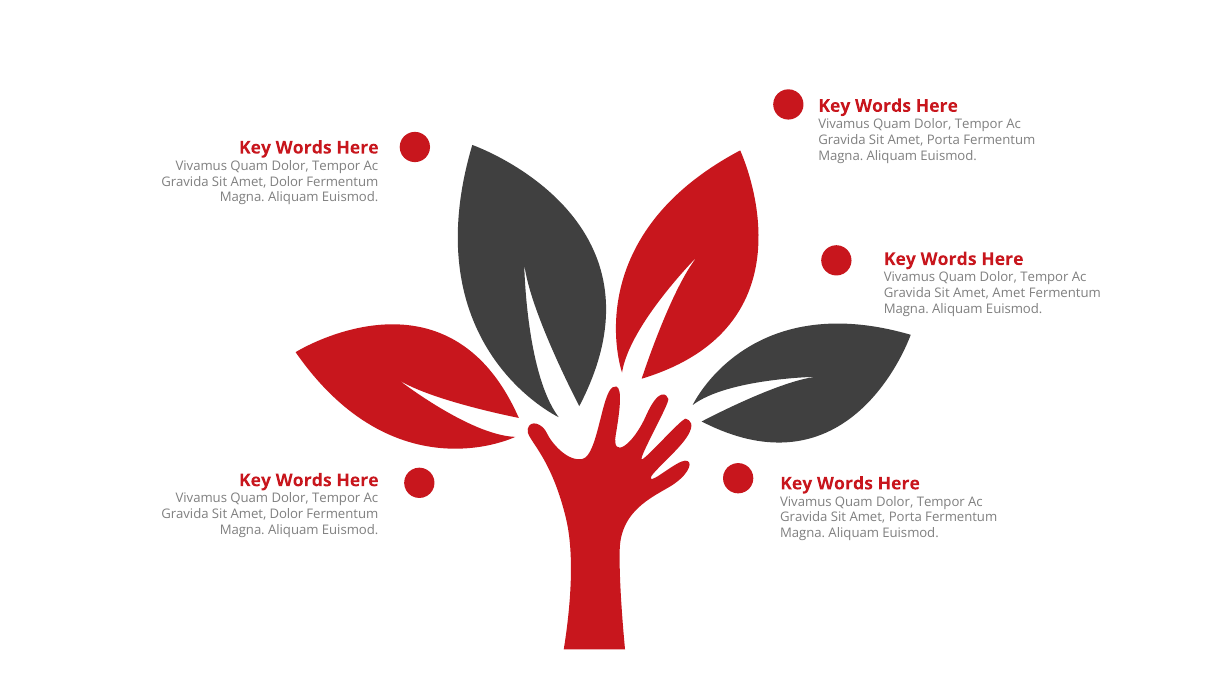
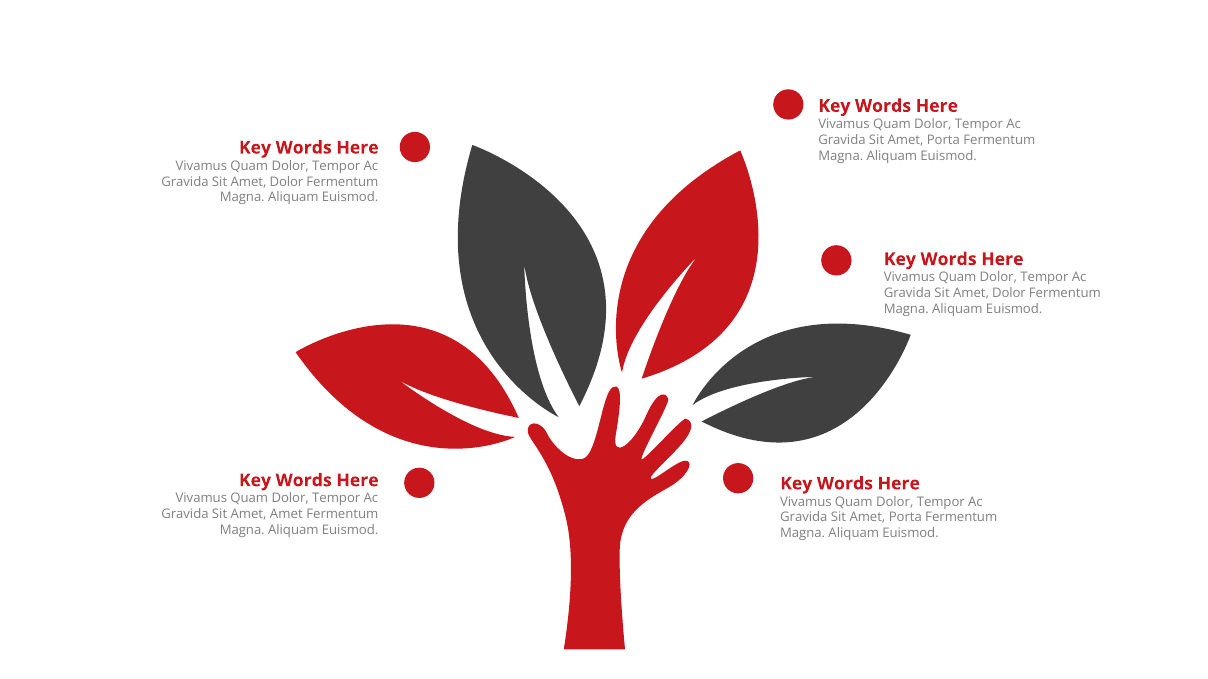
Amet at (1009, 293): Amet -> Dolor
Dolor at (286, 515): Dolor -> Amet
